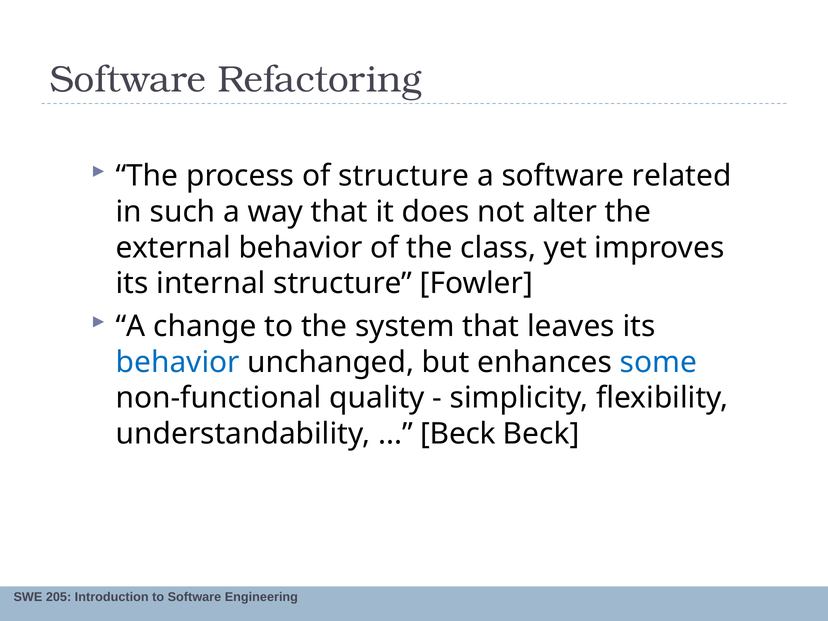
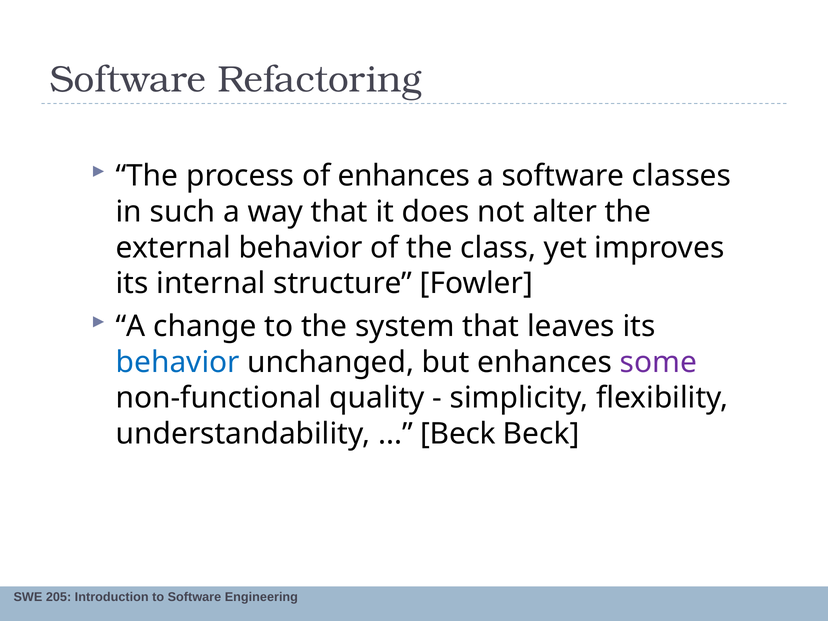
of structure: structure -> enhances
related: related -> classes
some colour: blue -> purple
